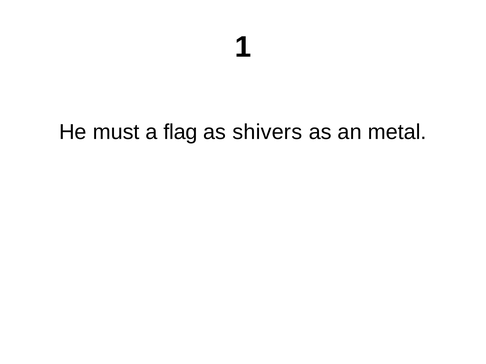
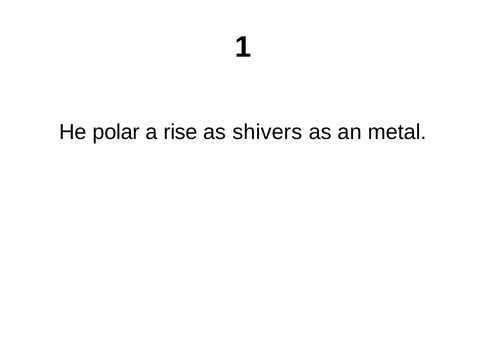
must: must -> polar
flag: flag -> rise
